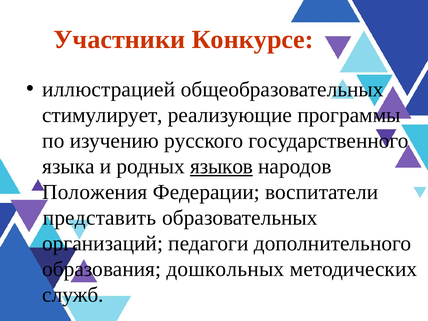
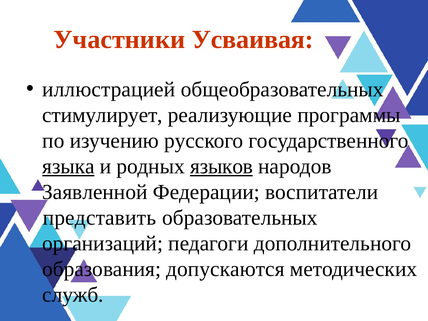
Конкурсе: Конкурсе -> Усваивая
языка underline: none -> present
Положения: Положения -> Заявленной
дошкольных: дошкольных -> допускаются
